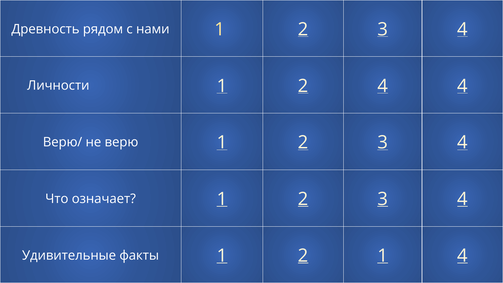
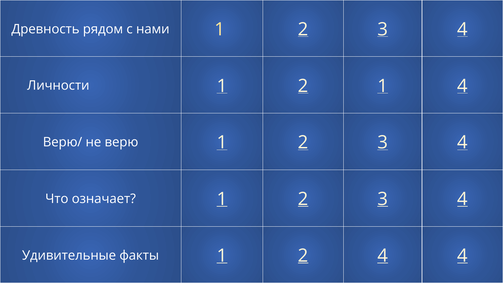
2 4: 4 -> 1
2 1: 1 -> 4
